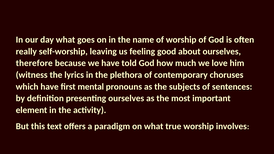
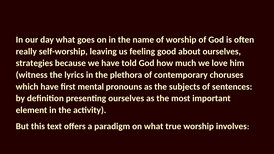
therefore: therefore -> strategies
